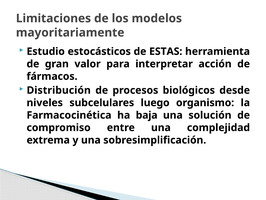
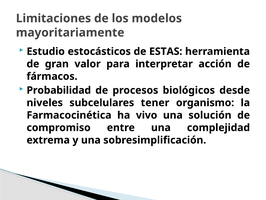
Distribución: Distribución -> Probabilidad
luego: luego -> tener
baja: baja -> vivo
